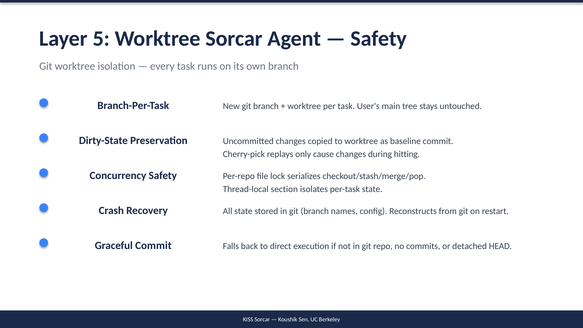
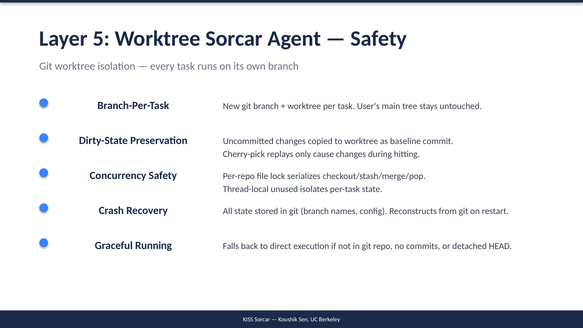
section: section -> unused
Graceful Commit: Commit -> Running
